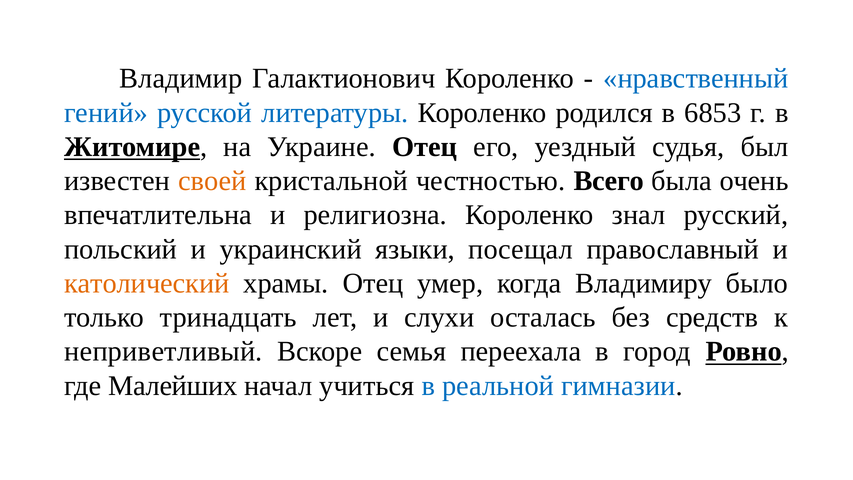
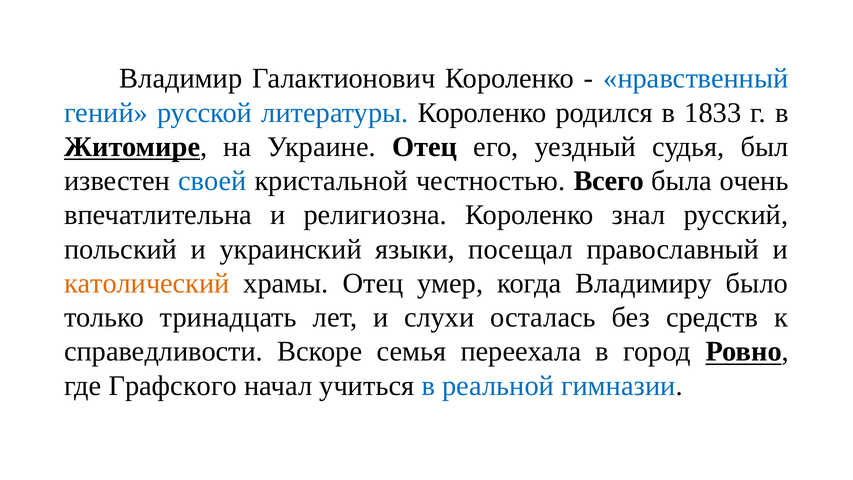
6853: 6853 -> 1833
своей colour: orange -> blue
неприветливый: неприветливый -> справедливости
Малейших: Малейших -> Графского
